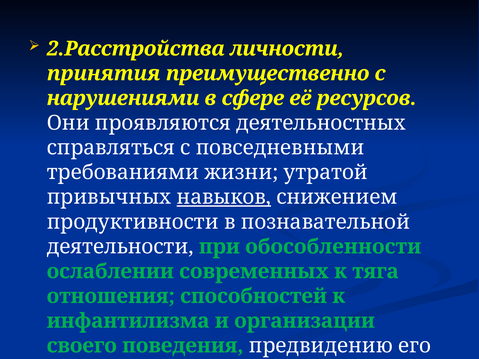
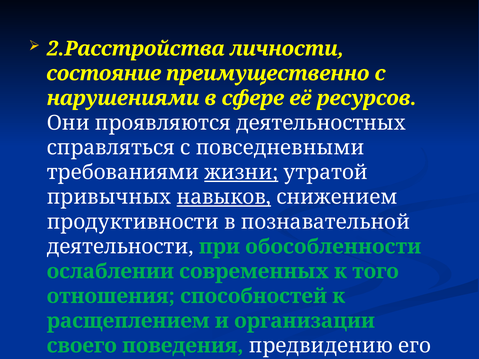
принятия: принятия -> состояние
жизни underline: none -> present
тяга: тяга -> того
инфантилизма: инфантилизма -> расщеплением
